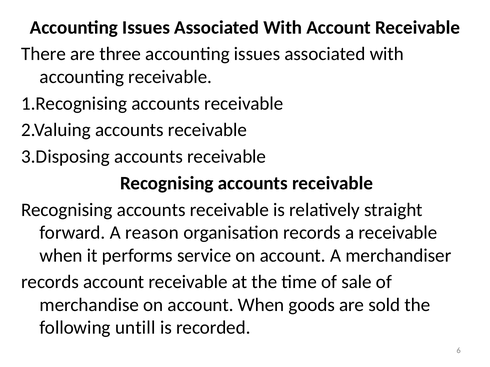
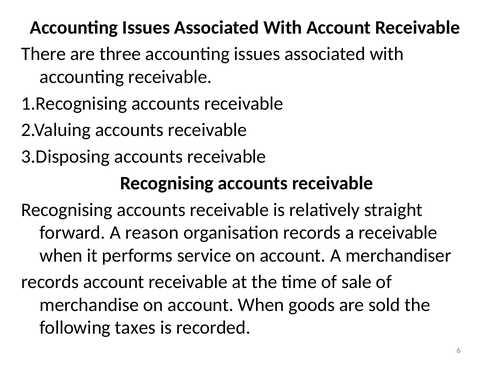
untill: untill -> taxes
